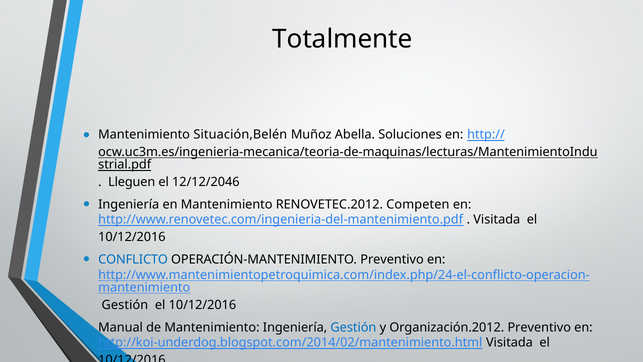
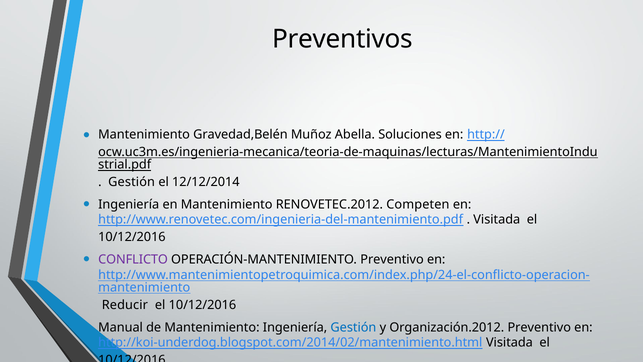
Totalmente: Totalmente -> Preventivos
Situación,Belén: Situación,Belén -> Gravedad,Belén
Lleguen at (132, 182): Lleguen -> Gestión
12/12/2046: 12/12/2046 -> 12/12/2014
CONFLICTO colour: blue -> purple
Gestión at (125, 305): Gestión -> Reducir
